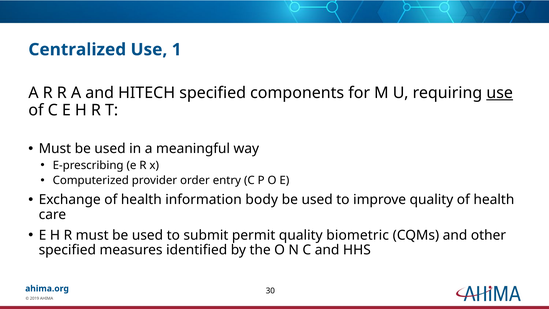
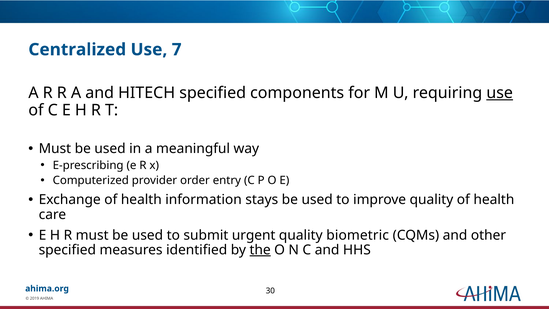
1: 1 -> 7
body: body -> stays
permit: permit -> urgent
the underline: none -> present
